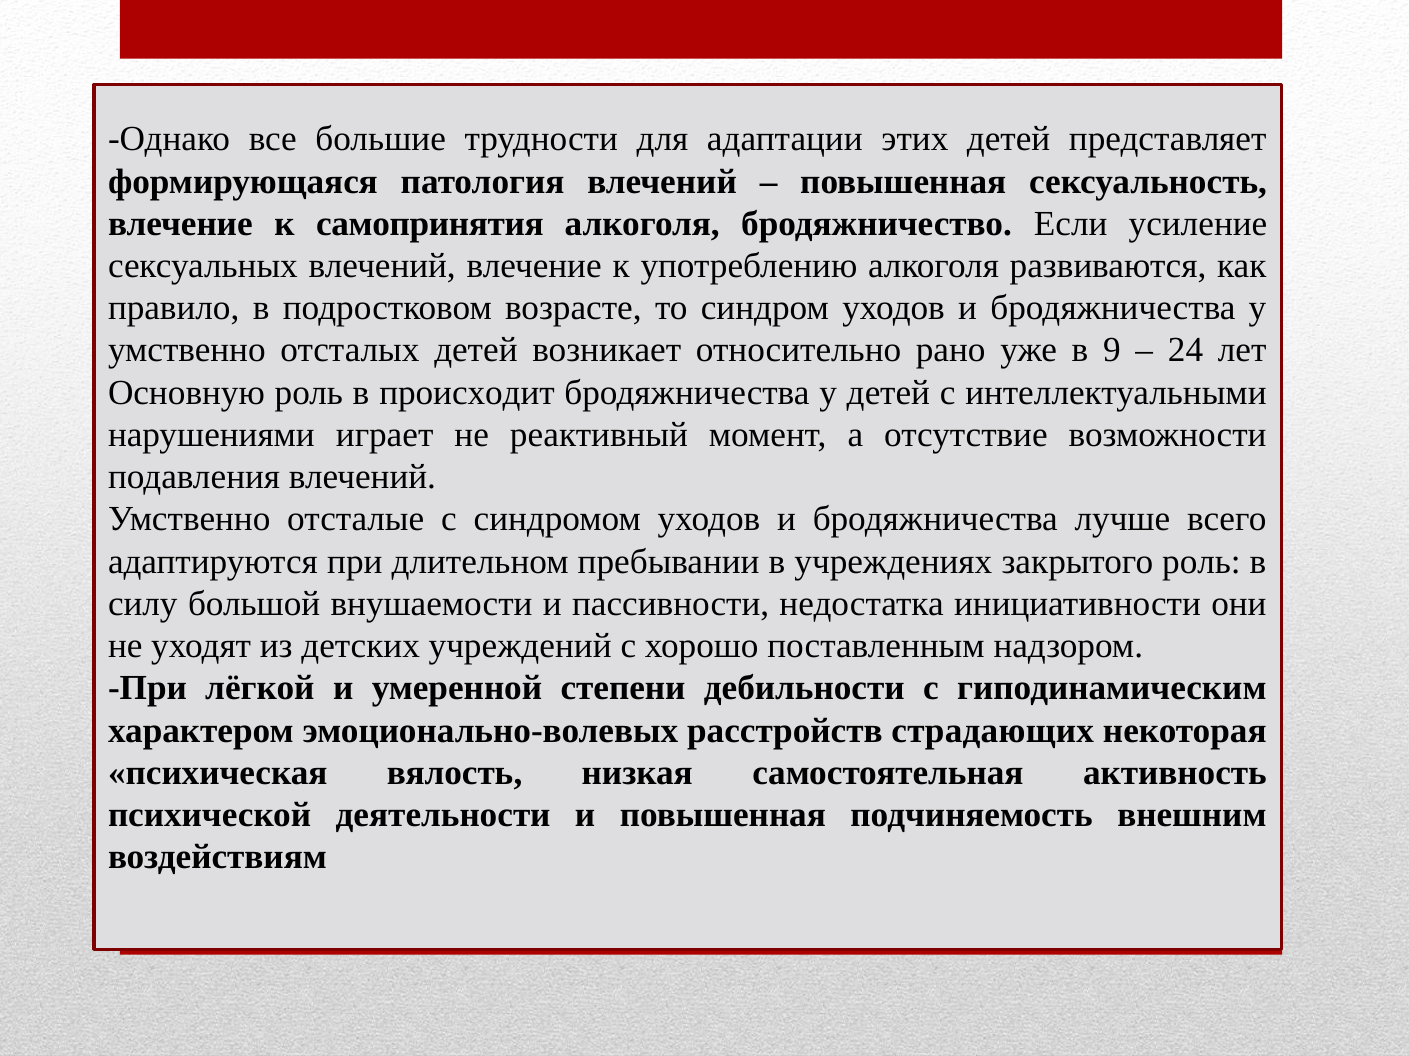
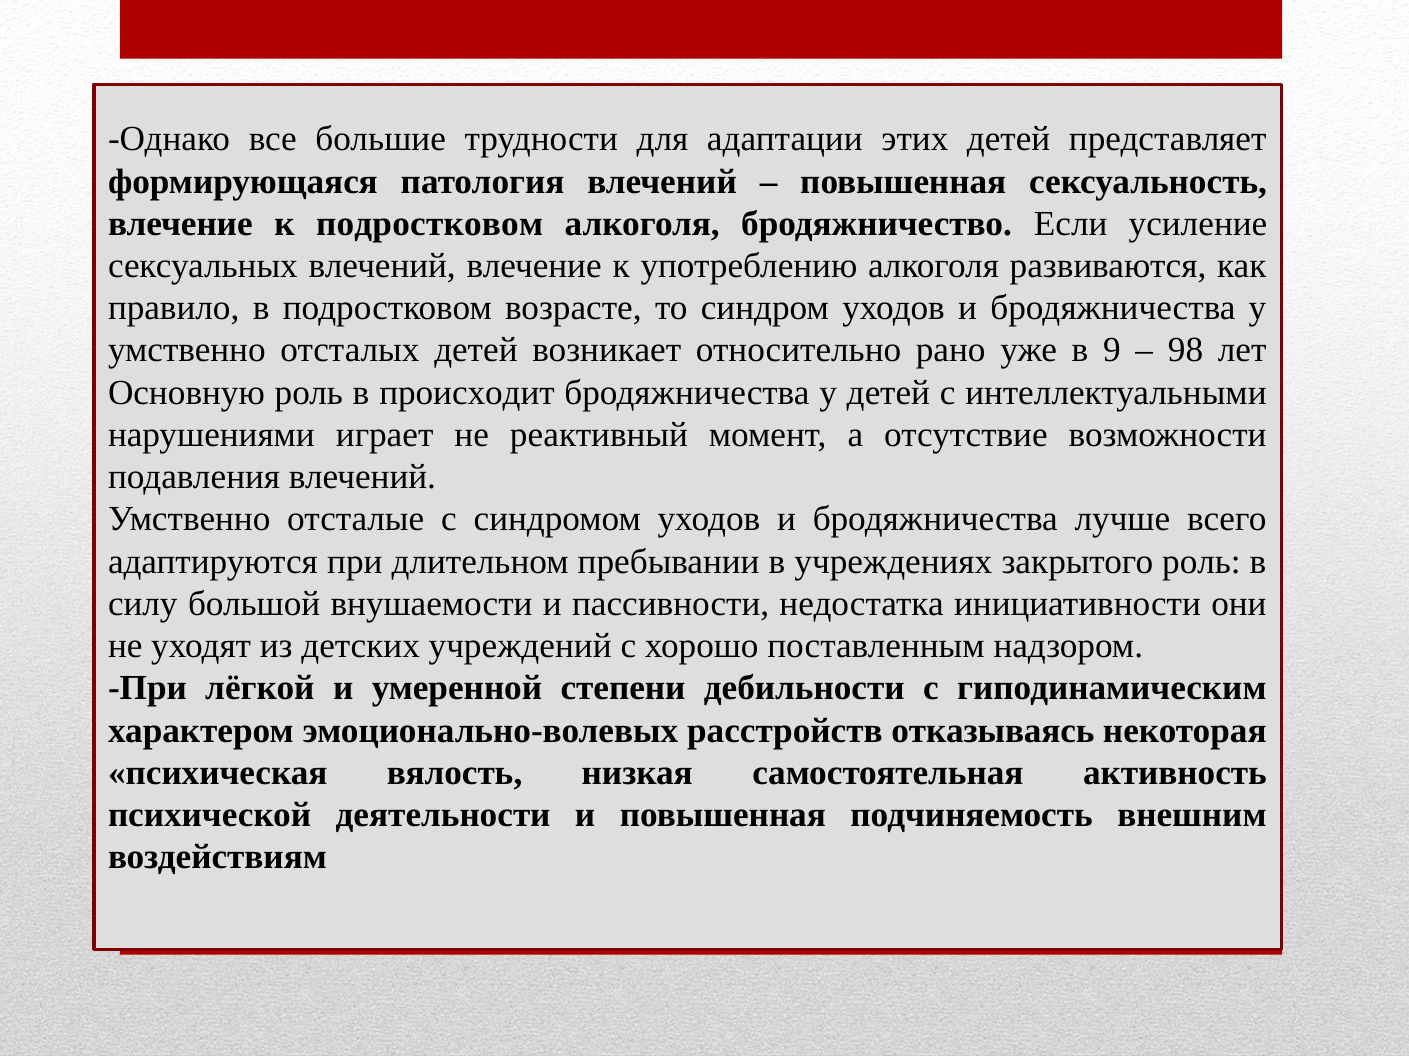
к самопринятия: самопринятия -> подростковом
24: 24 -> 98
страдающих: страдающих -> отказываясь
